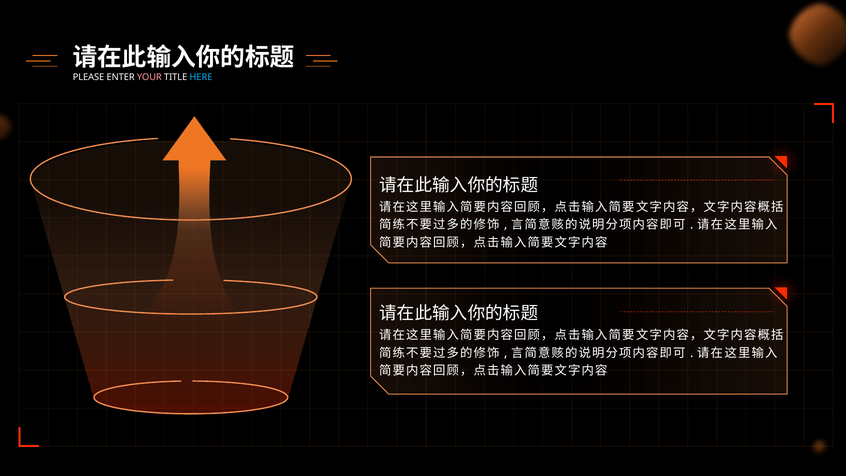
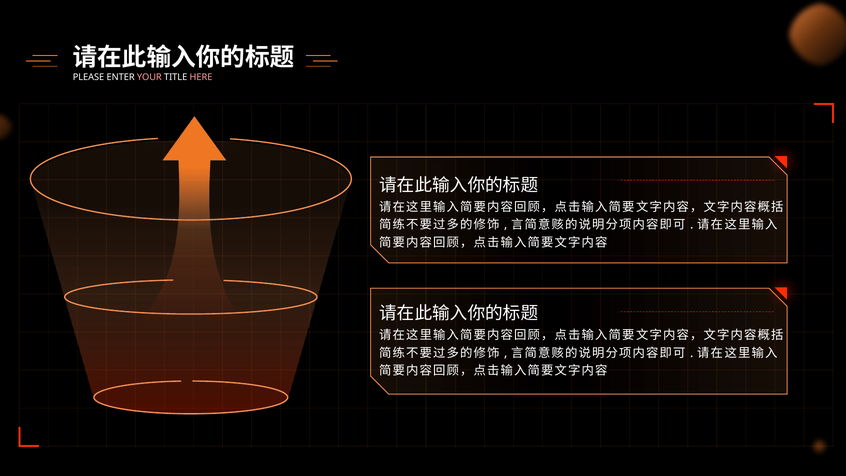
HERE colour: light blue -> pink
